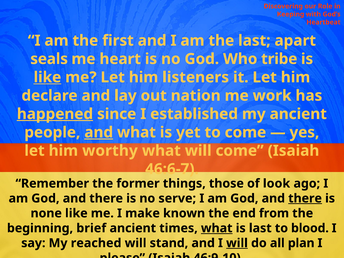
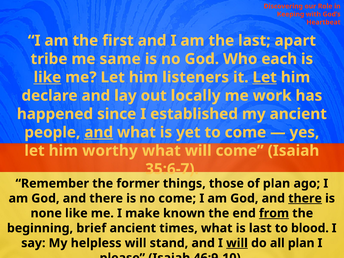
seals: seals -> tribe
heart: heart -> same
tribe: tribe -> each
Let at (265, 77) underline: none -> present
nation: nation -> locally
happened underline: present -> none
46:6-7: 46:6-7 -> 35:6-7
of look: look -> plan
no serve: serve -> come
from underline: none -> present
what at (217, 228) underline: present -> none
reached: reached -> helpless
